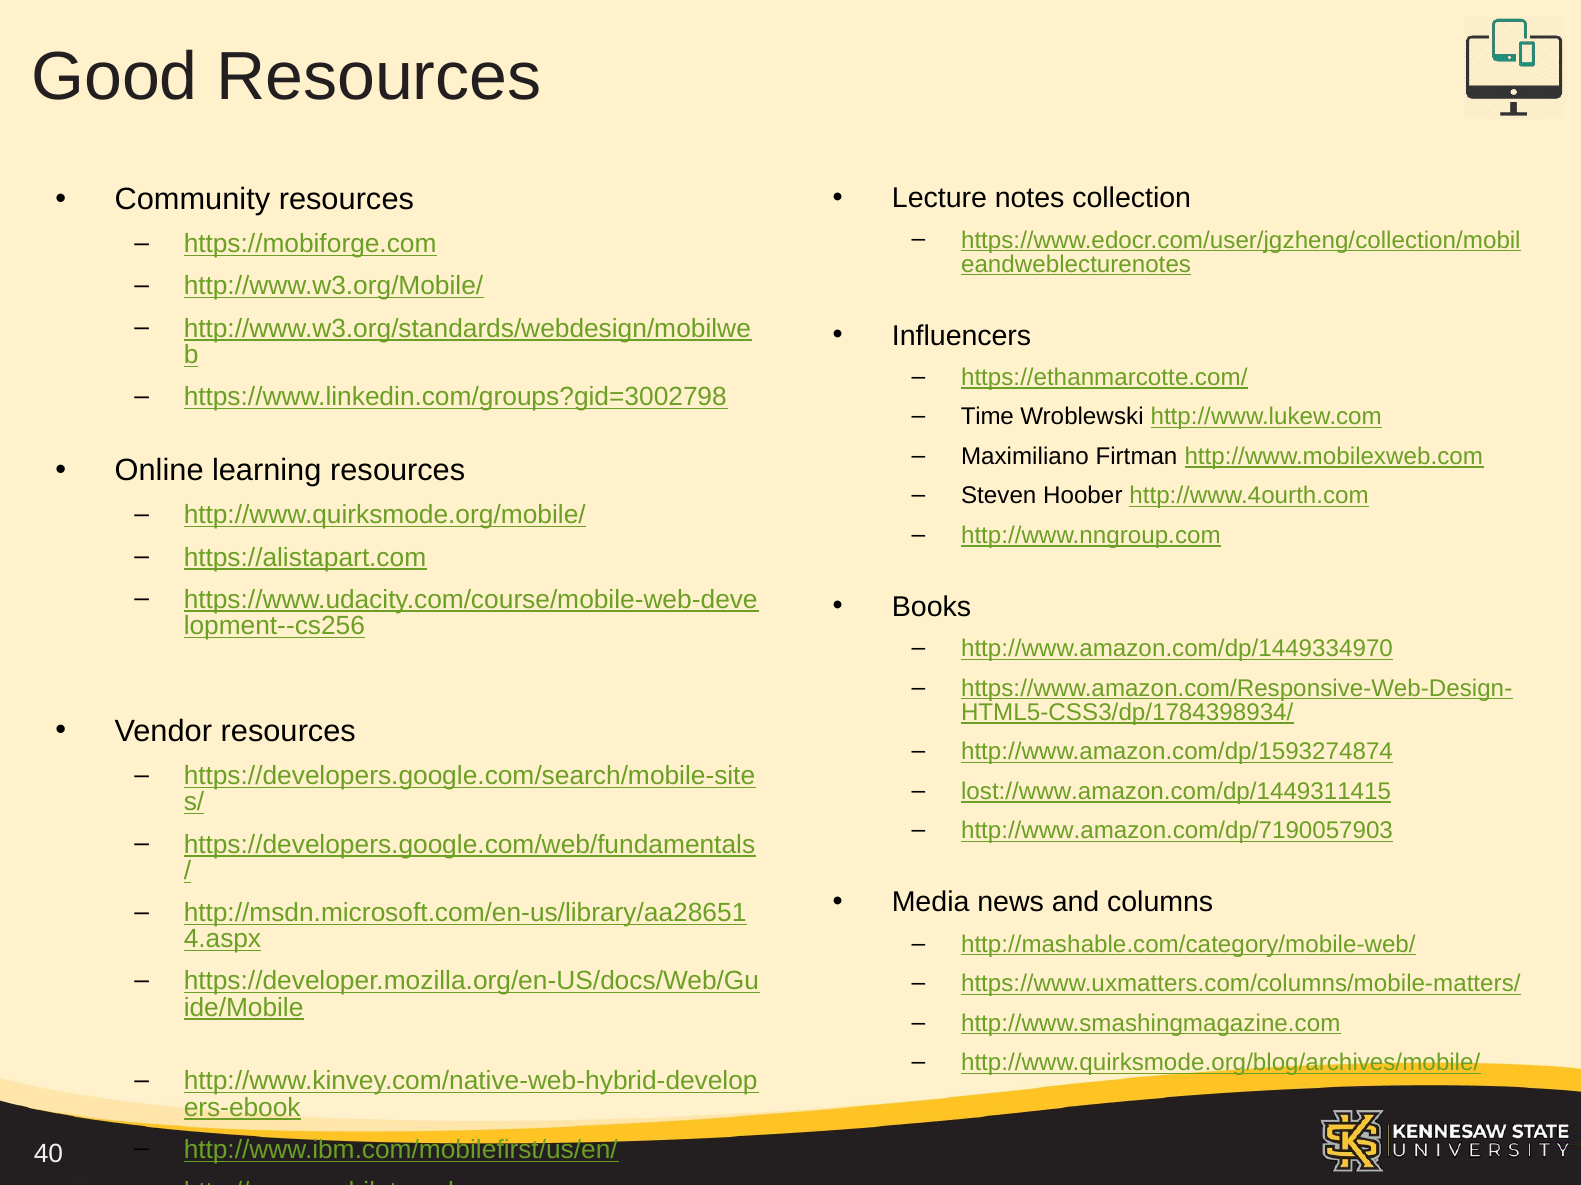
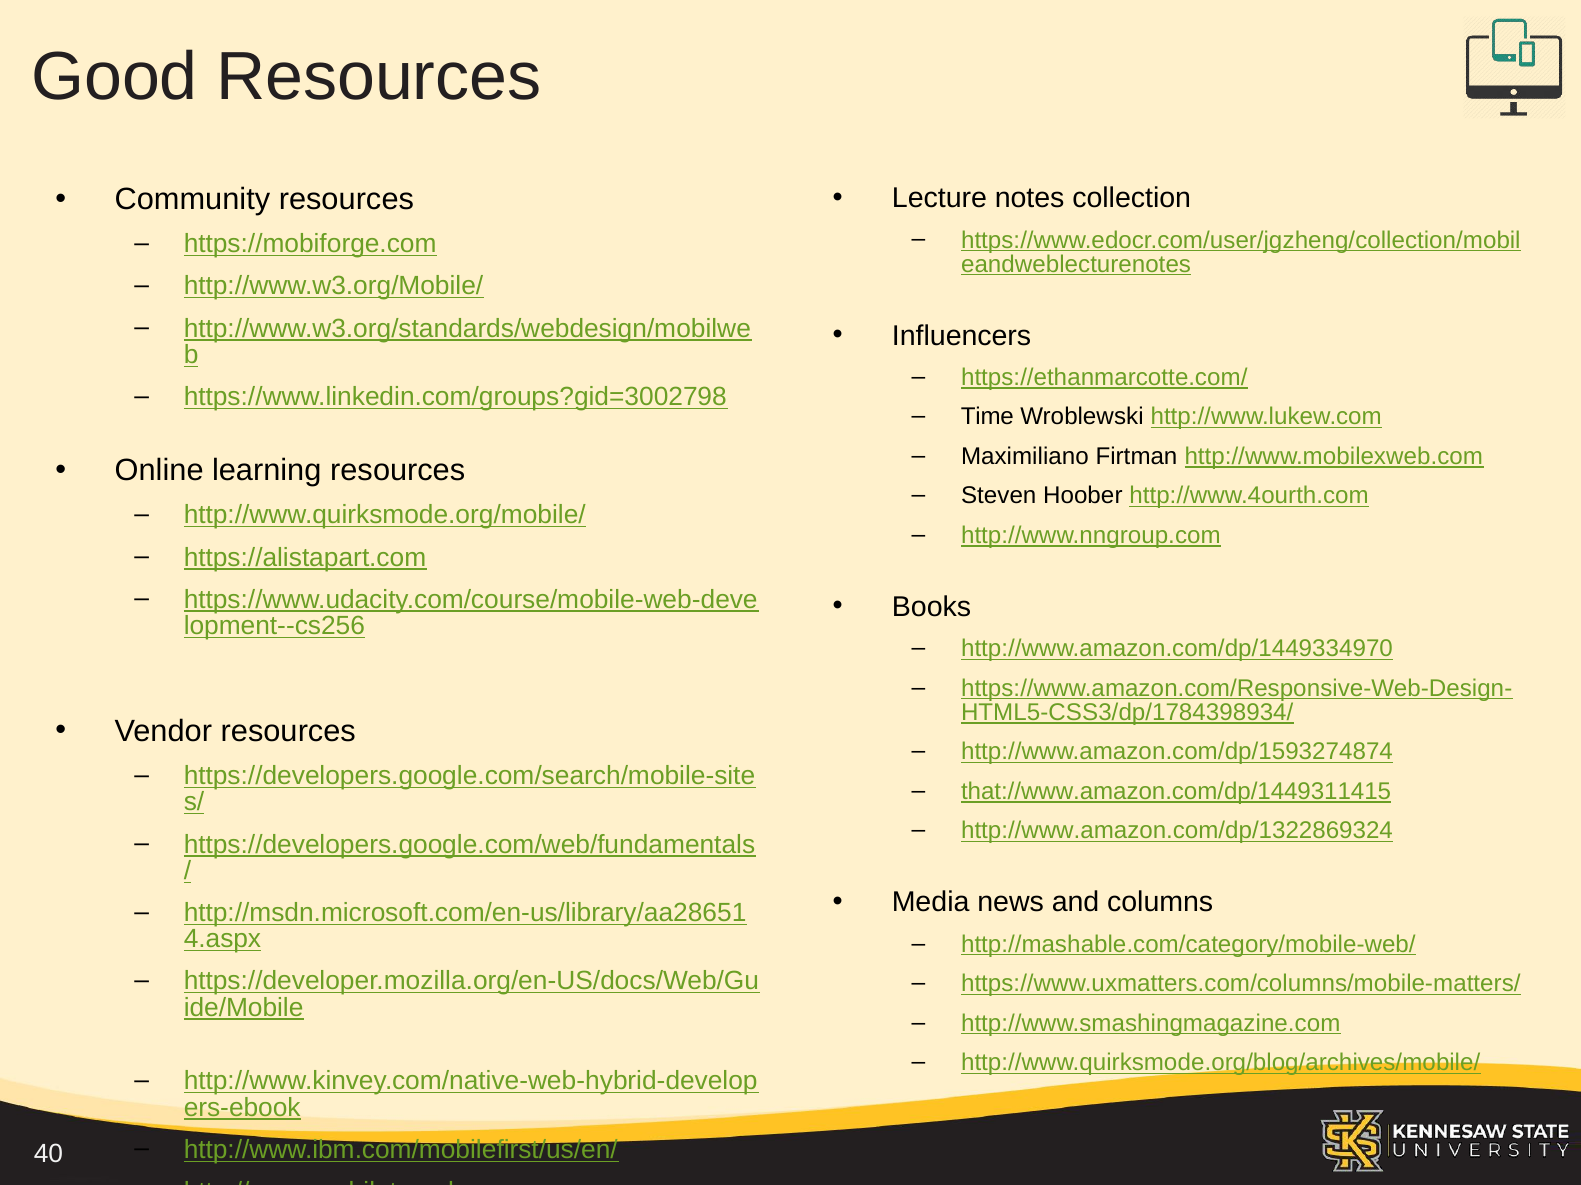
lost://www.amazon.com/dp/1449311415: lost://www.amazon.com/dp/1449311415 -> that://www.amazon.com/dp/1449311415
http://www.amazon.com/dp/7190057903: http://www.amazon.com/dp/7190057903 -> http://www.amazon.com/dp/1322869324
